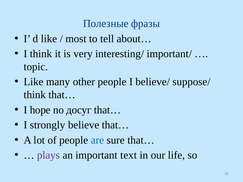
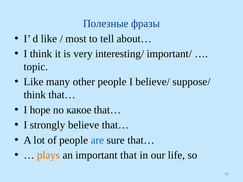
досуг: досуг -> какое
plays colour: purple -> orange
text: text -> that
